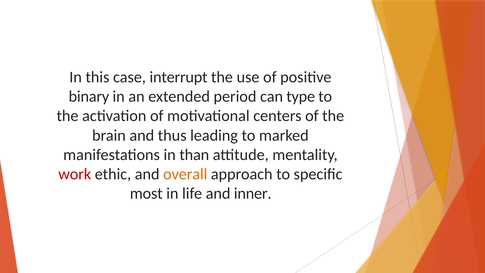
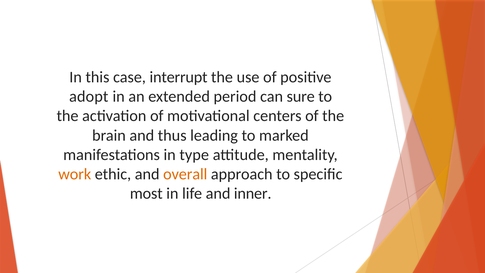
binary: binary -> adopt
type: type -> sure
than: than -> type
work colour: red -> orange
